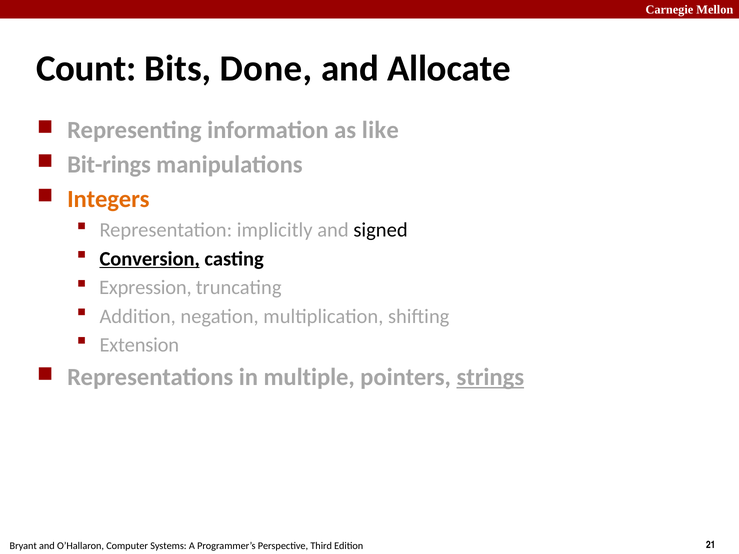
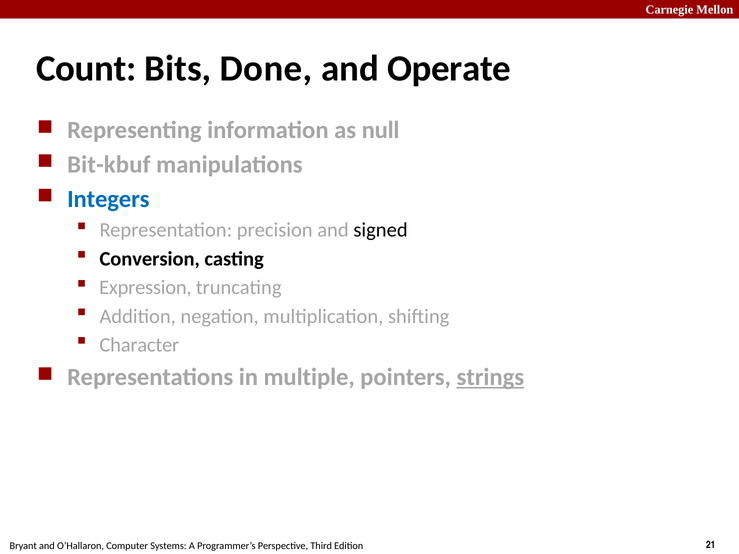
Allocate: Allocate -> Operate
like: like -> null
Bit-rings: Bit-rings -> Bit-kbuf
Integers colour: orange -> blue
implicitly: implicitly -> precision
Conversion underline: present -> none
Extension: Extension -> Character
